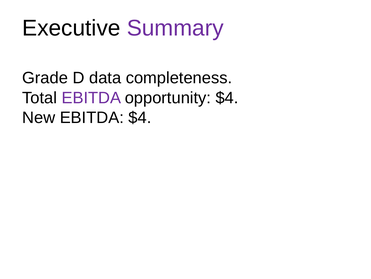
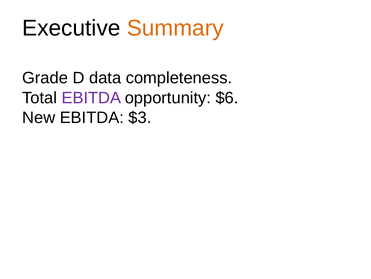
Summary colour: purple -> orange
opportunity $4: $4 -> $6
EBITDA $4: $4 -> $3
